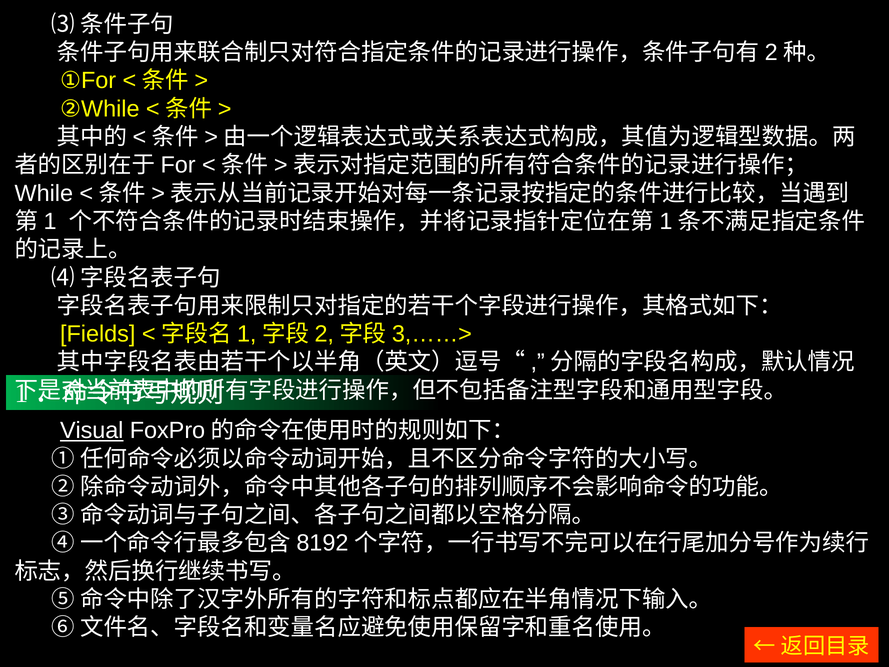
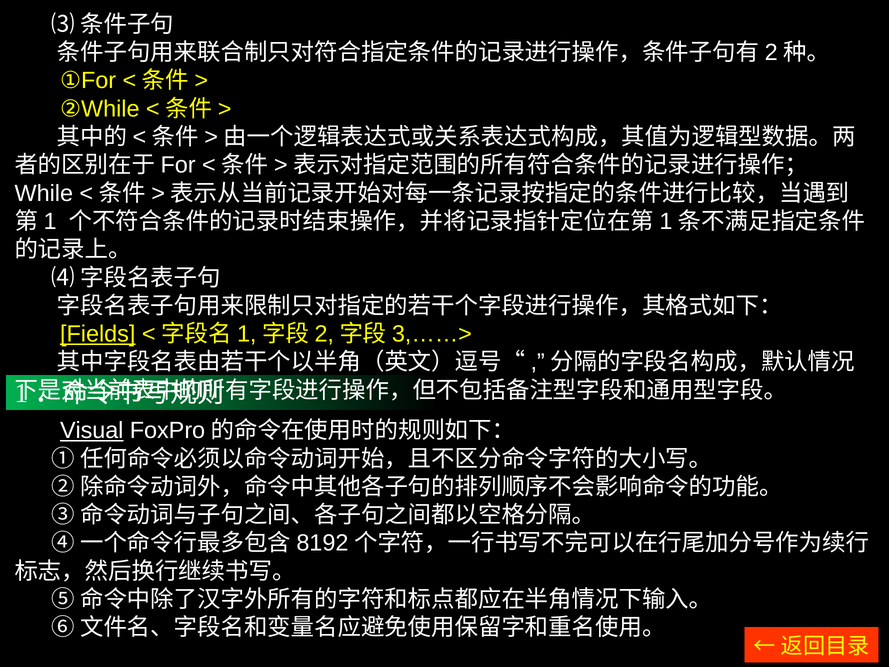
Fields underline: none -> present
